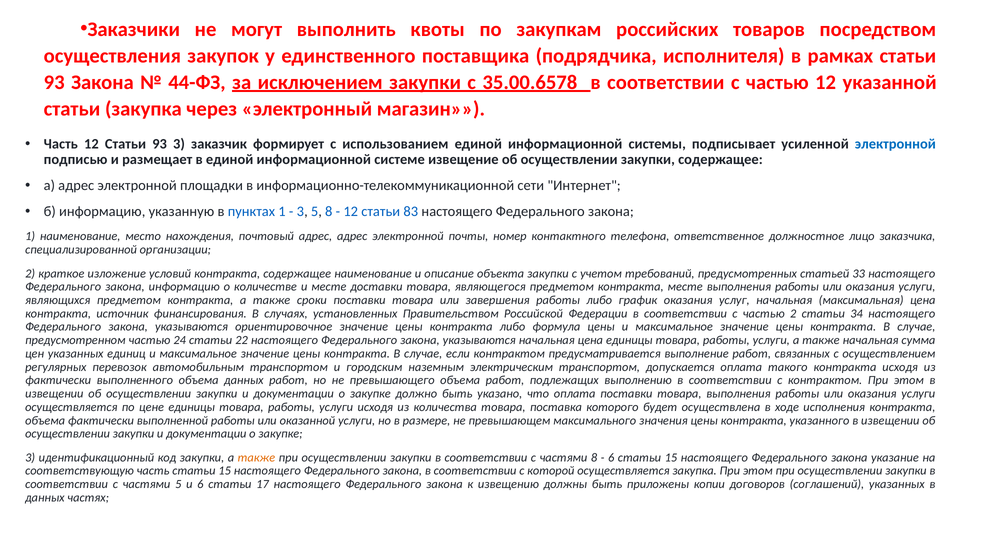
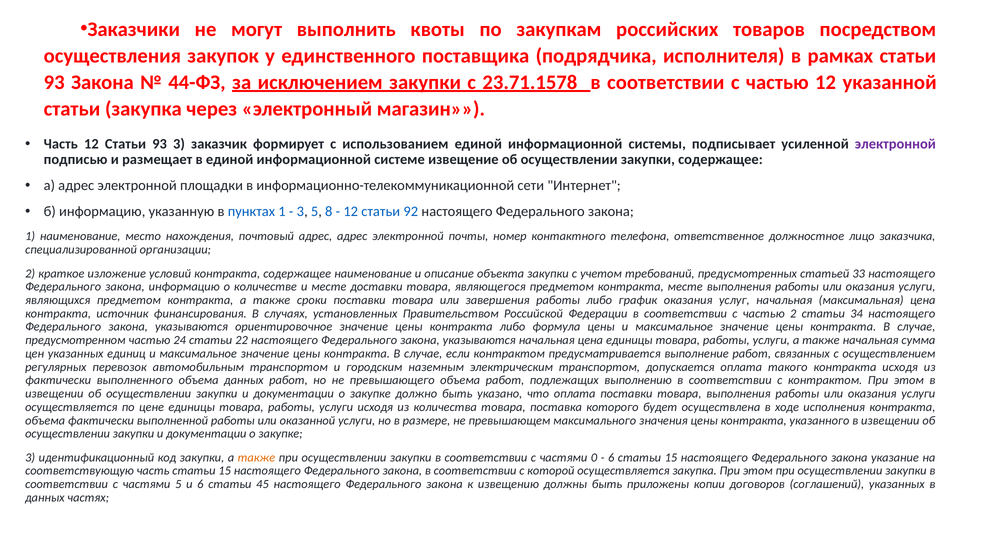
35.00.6578: 35.00.6578 -> 23.71.1578
электронной at (895, 144) colour: blue -> purple
83: 83 -> 92
частями 8: 8 -> 0
17: 17 -> 45
